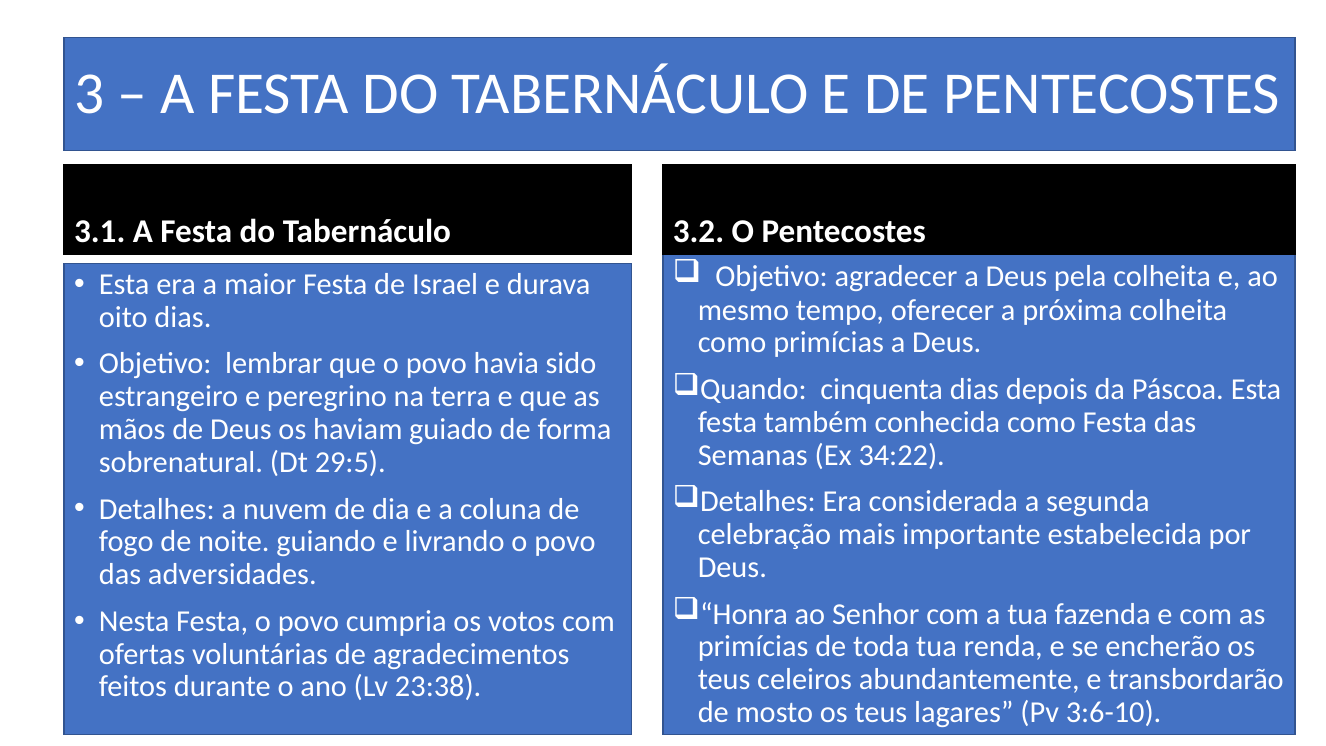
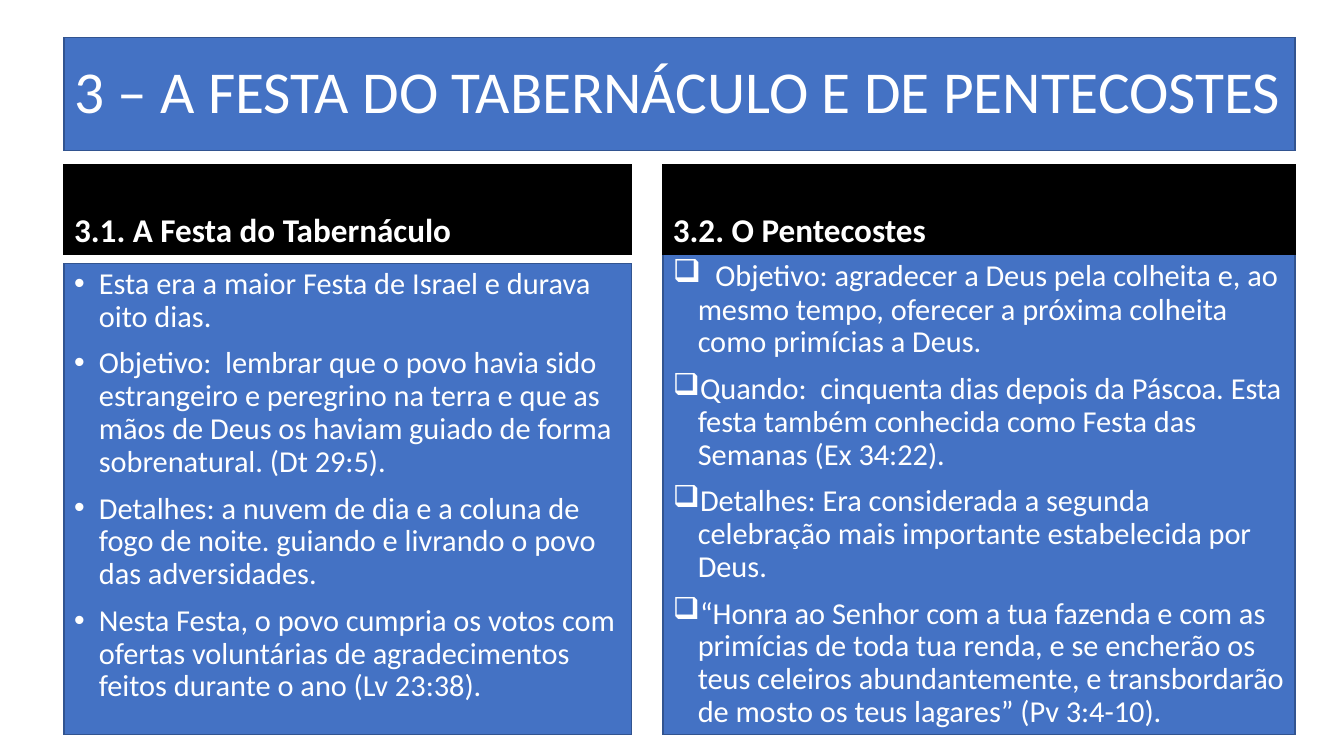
3:6-10: 3:6-10 -> 3:4-10
